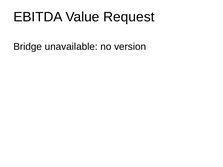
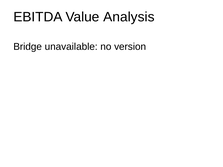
Request: Request -> Analysis
